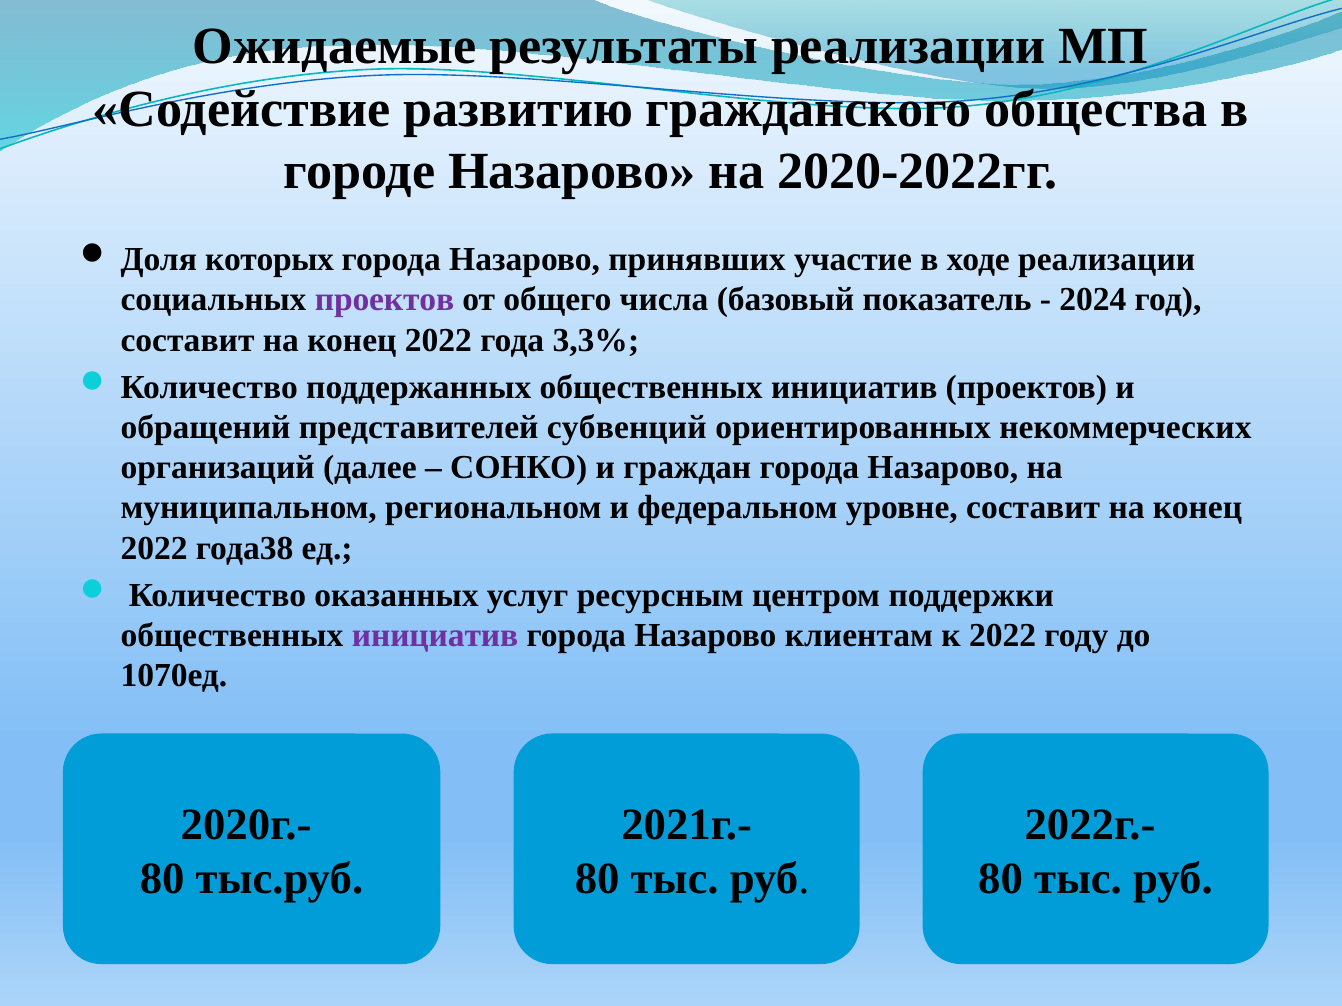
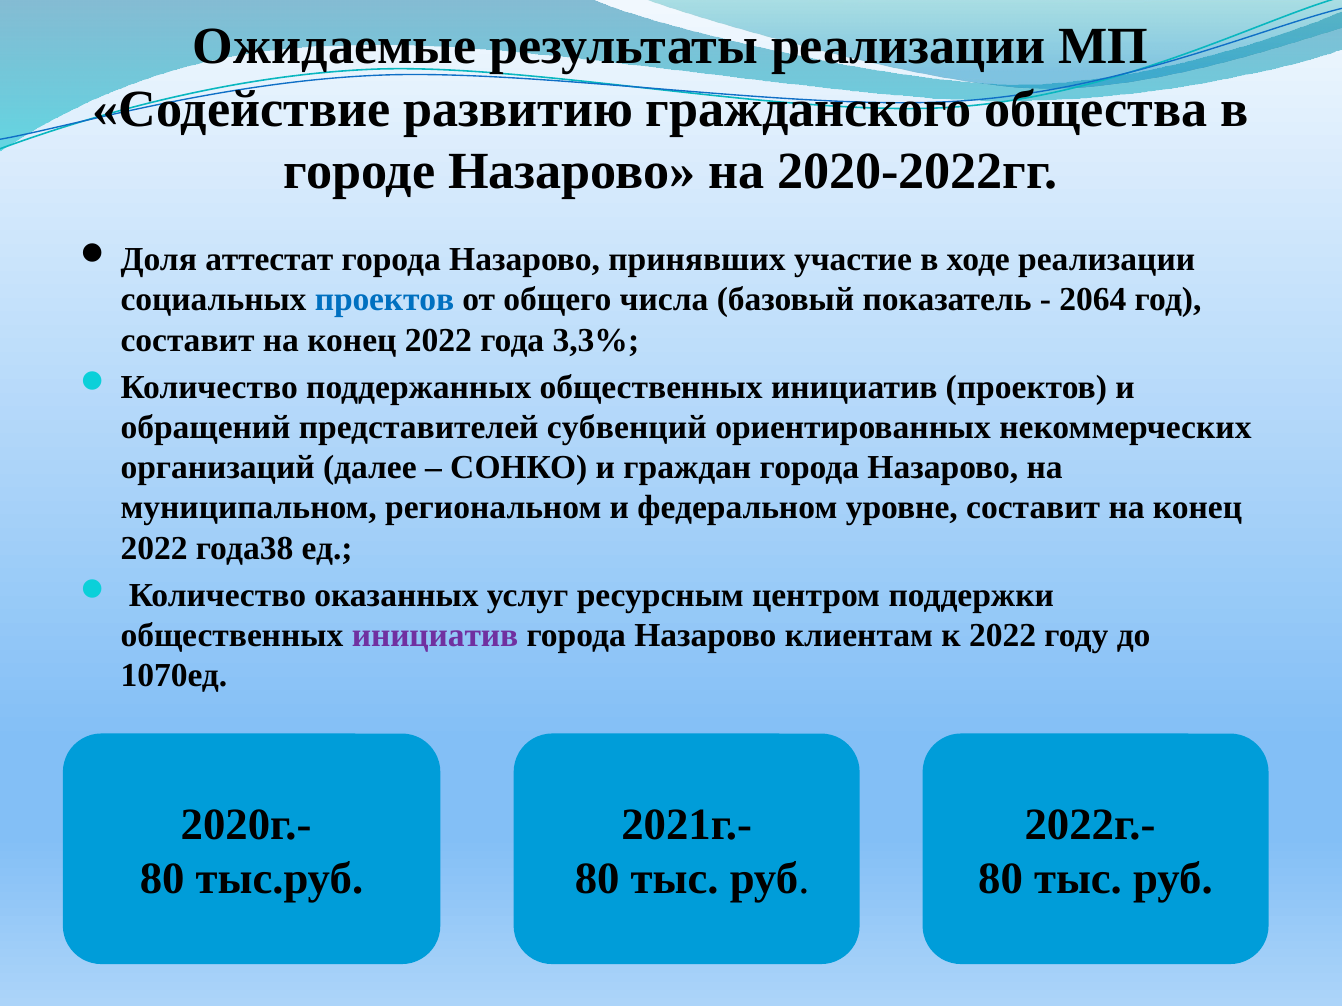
которых: которых -> аттестат
проектов at (385, 300) colour: purple -> blue
2024: 2024 -> 2064
